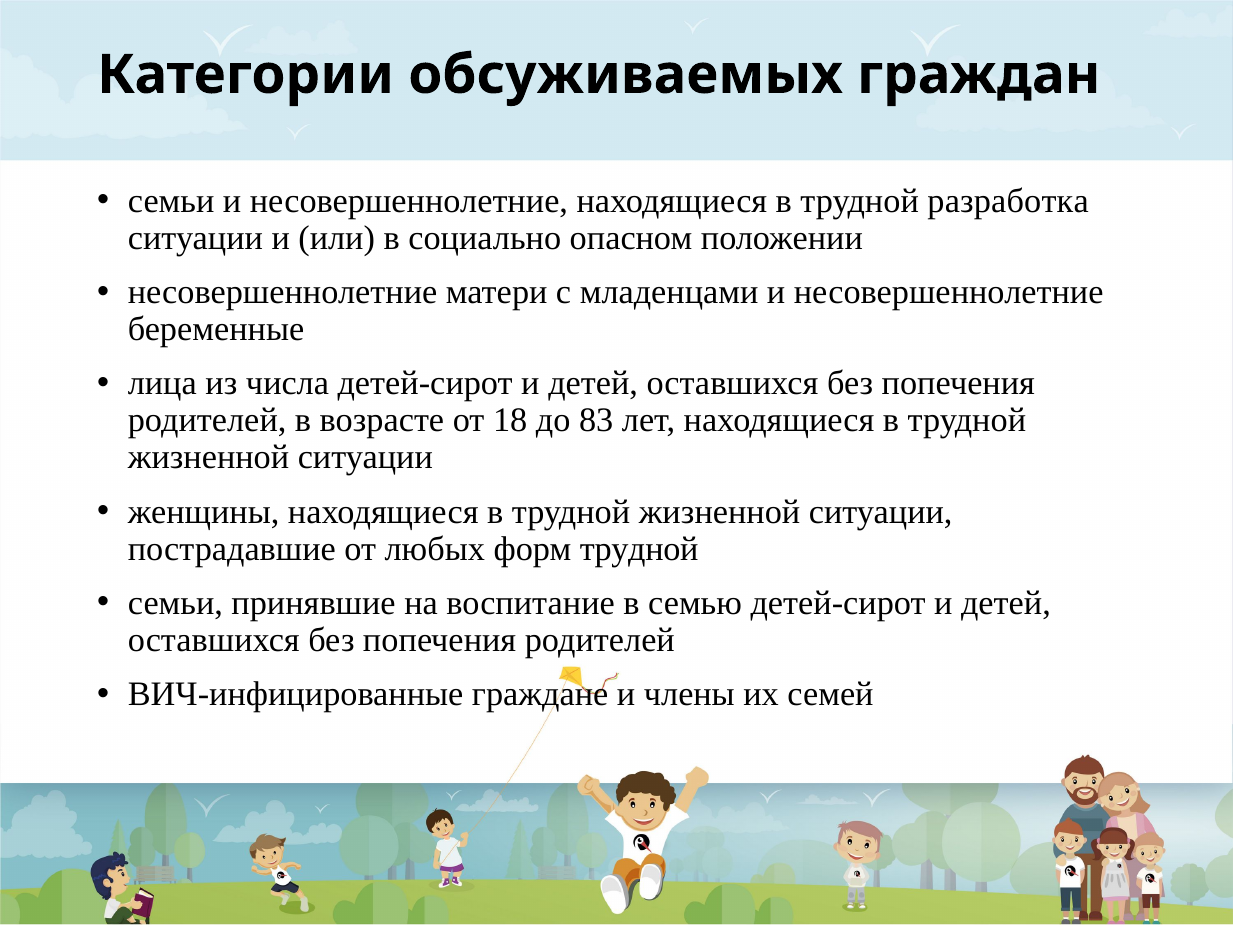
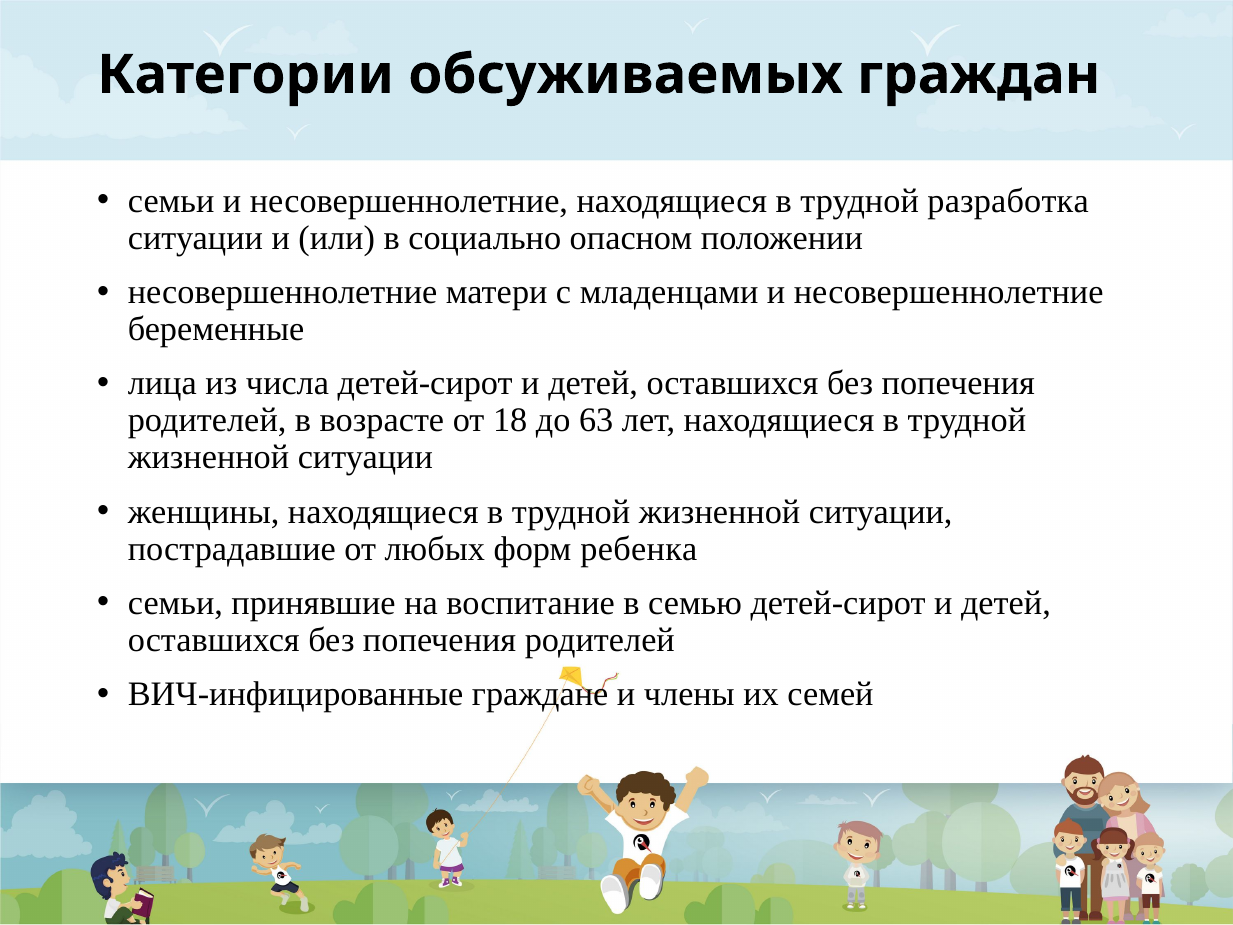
83: 83 -> 63
форм трудной: трудной -> ребенка
